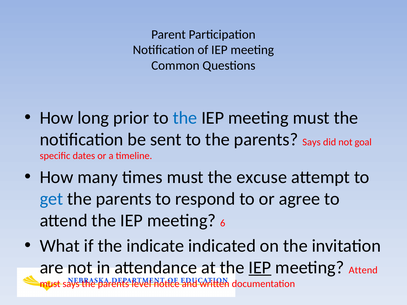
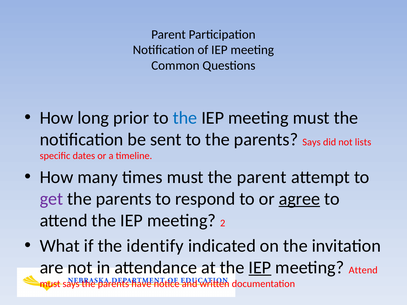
goal: goal -> lists
the excuse: excuse -> parent
get colour: blue -> purple
agree underline: none -> present
6: 6 -> 2
indicate: indicate -> identify
level: level -> have
